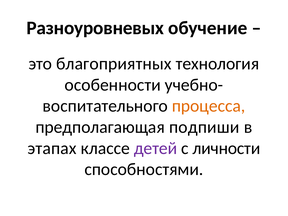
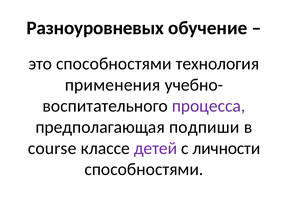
это благоприятных: благоприятных -> способностями
особенности: особенности -> применения
процесса colour: orange -> purple
этапах: этапах -> course
